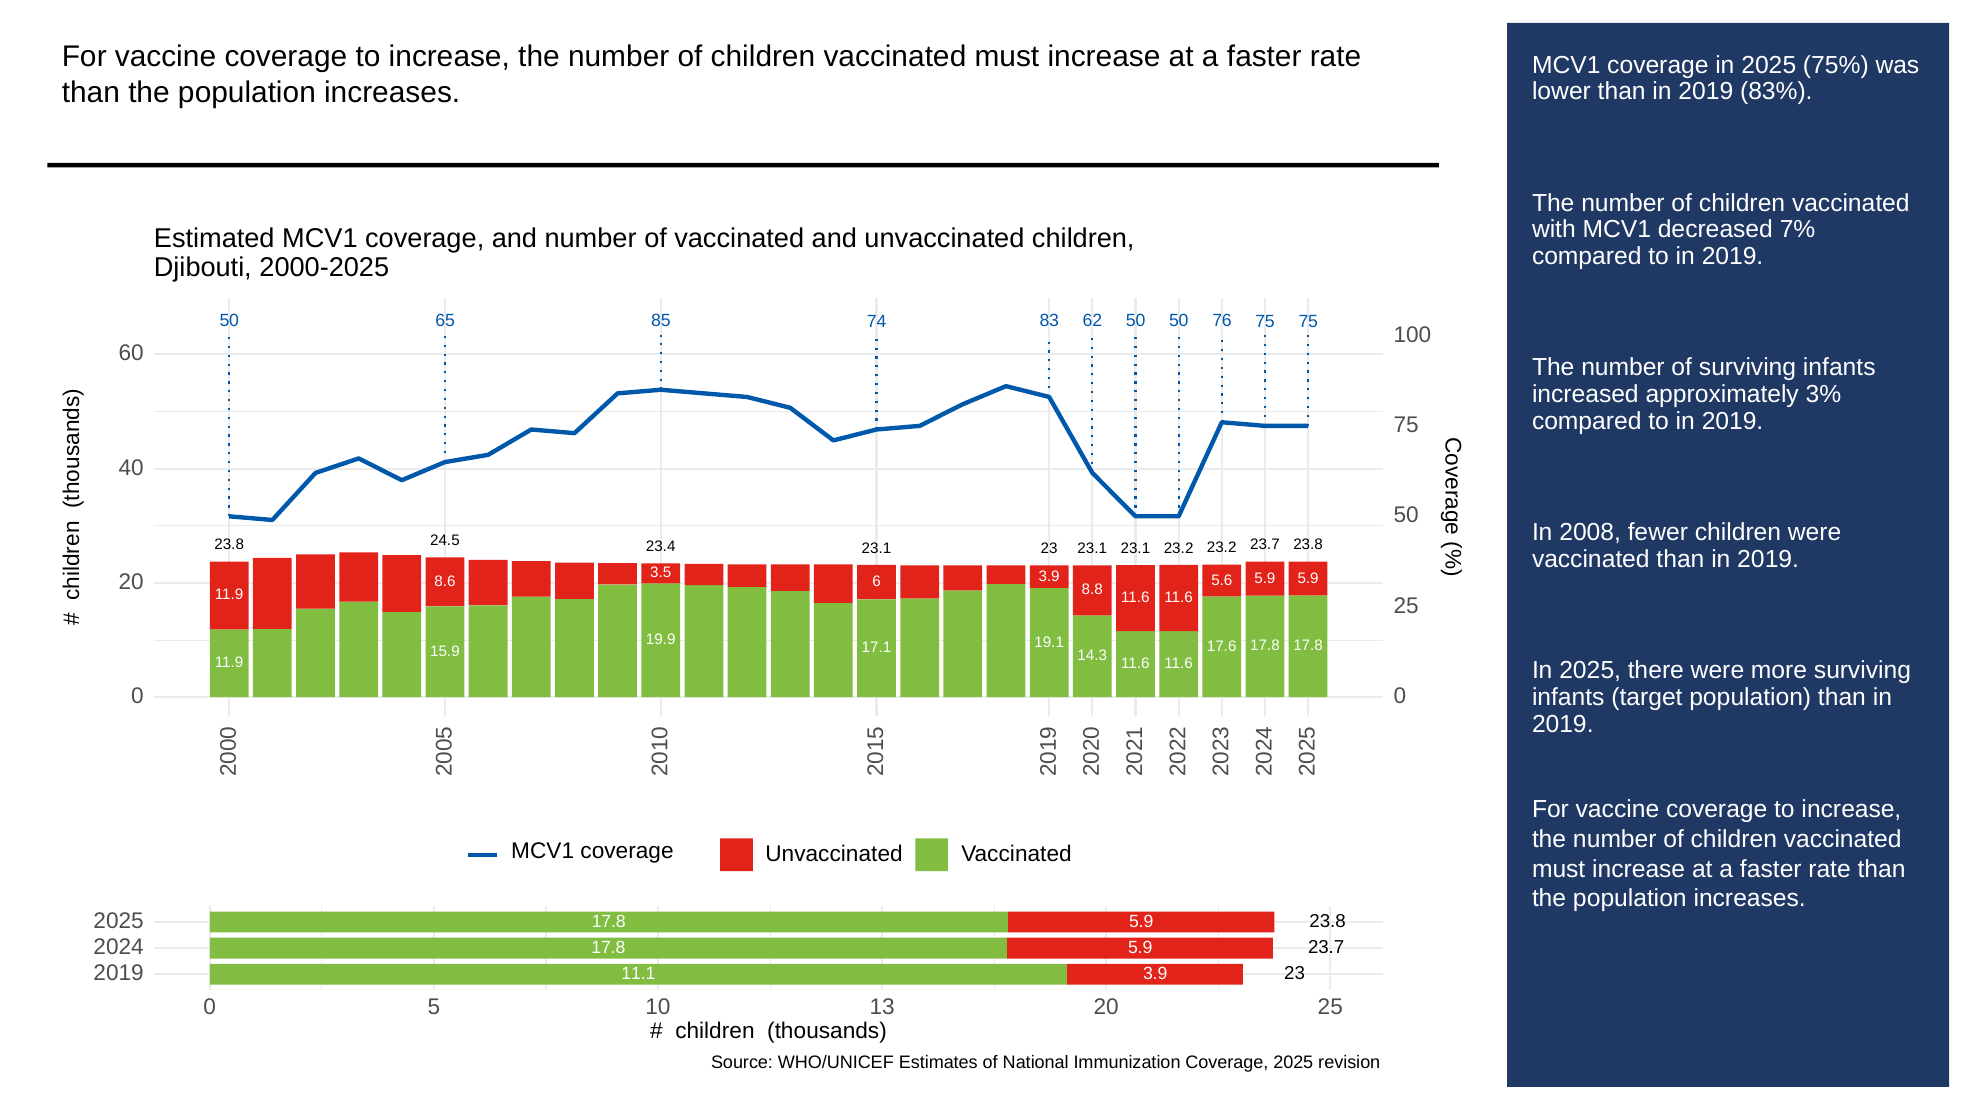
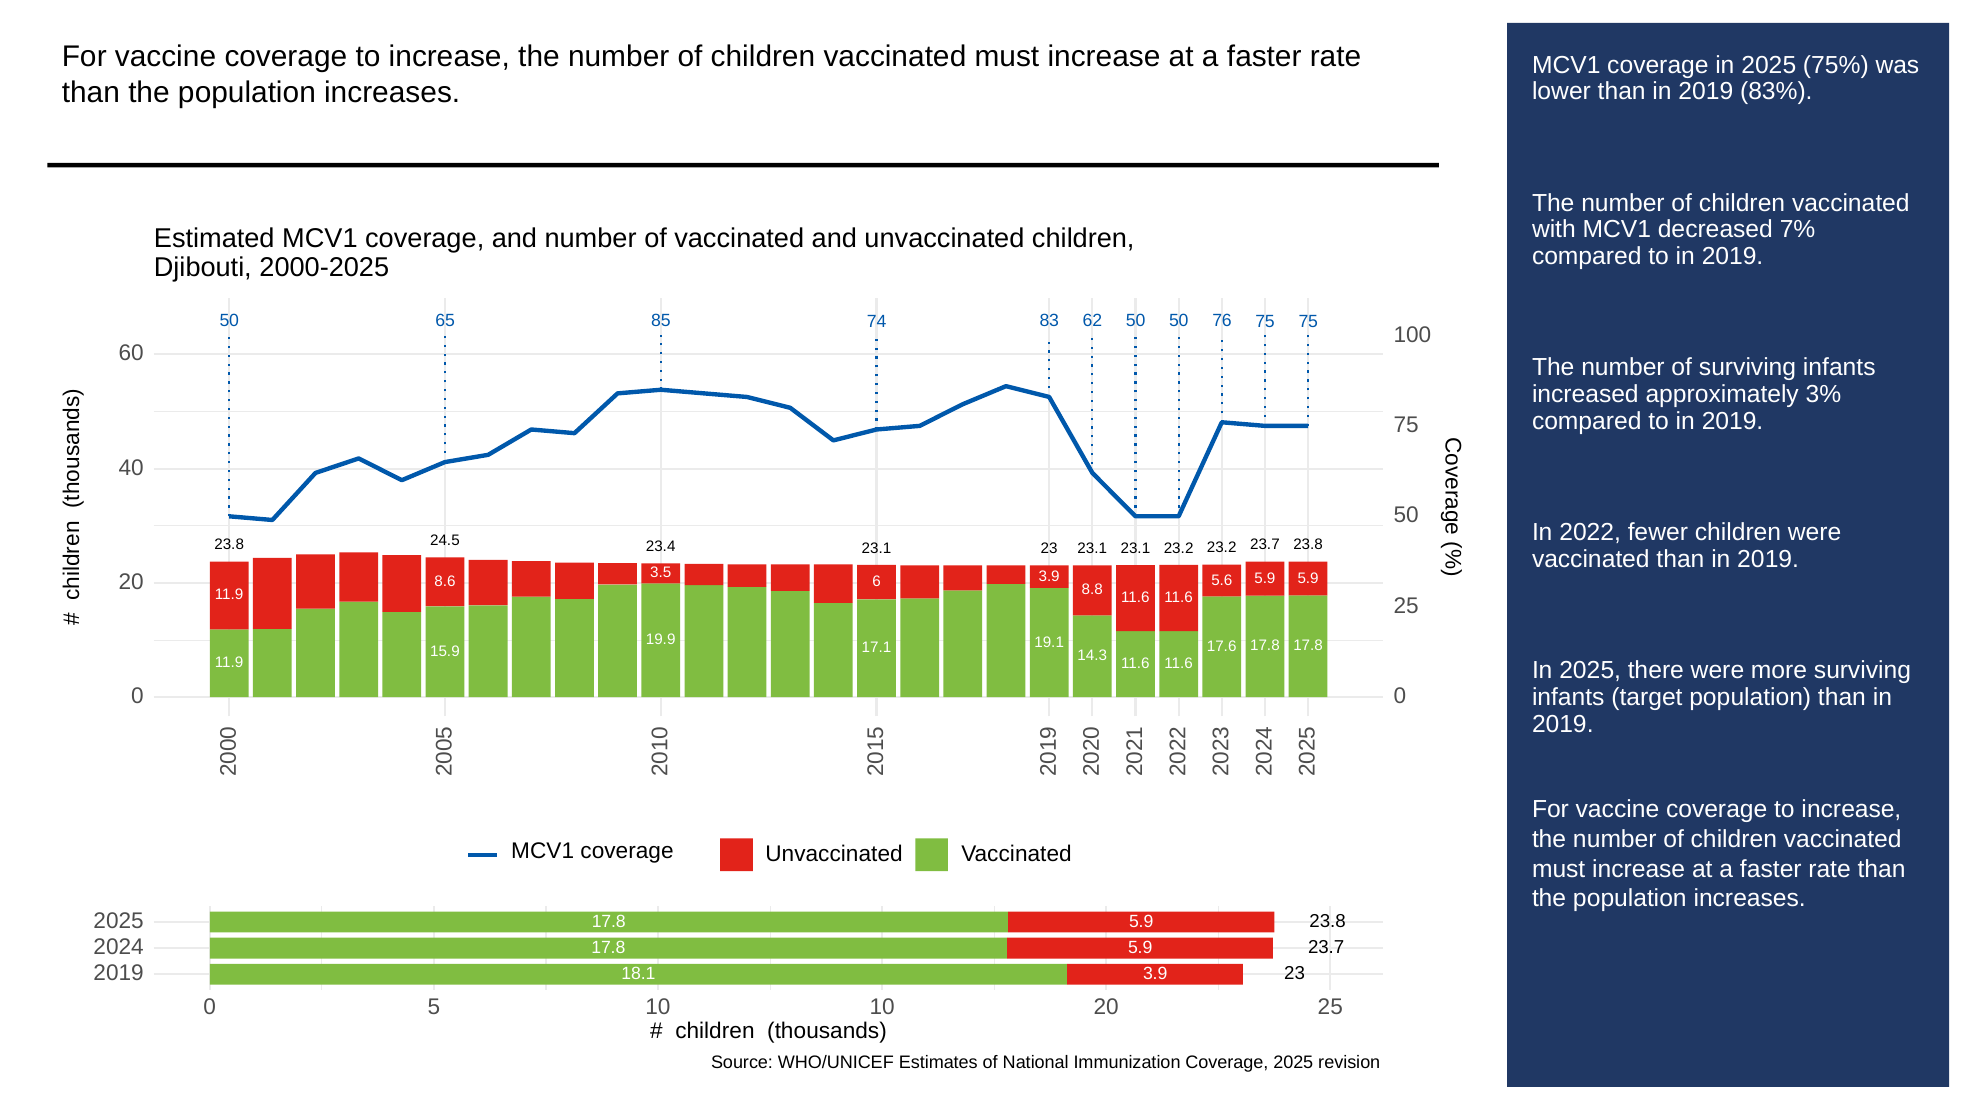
2008: 2008 -> 2022
11.1: 11.1 -> 18.1
10 13: 13 -> 10
